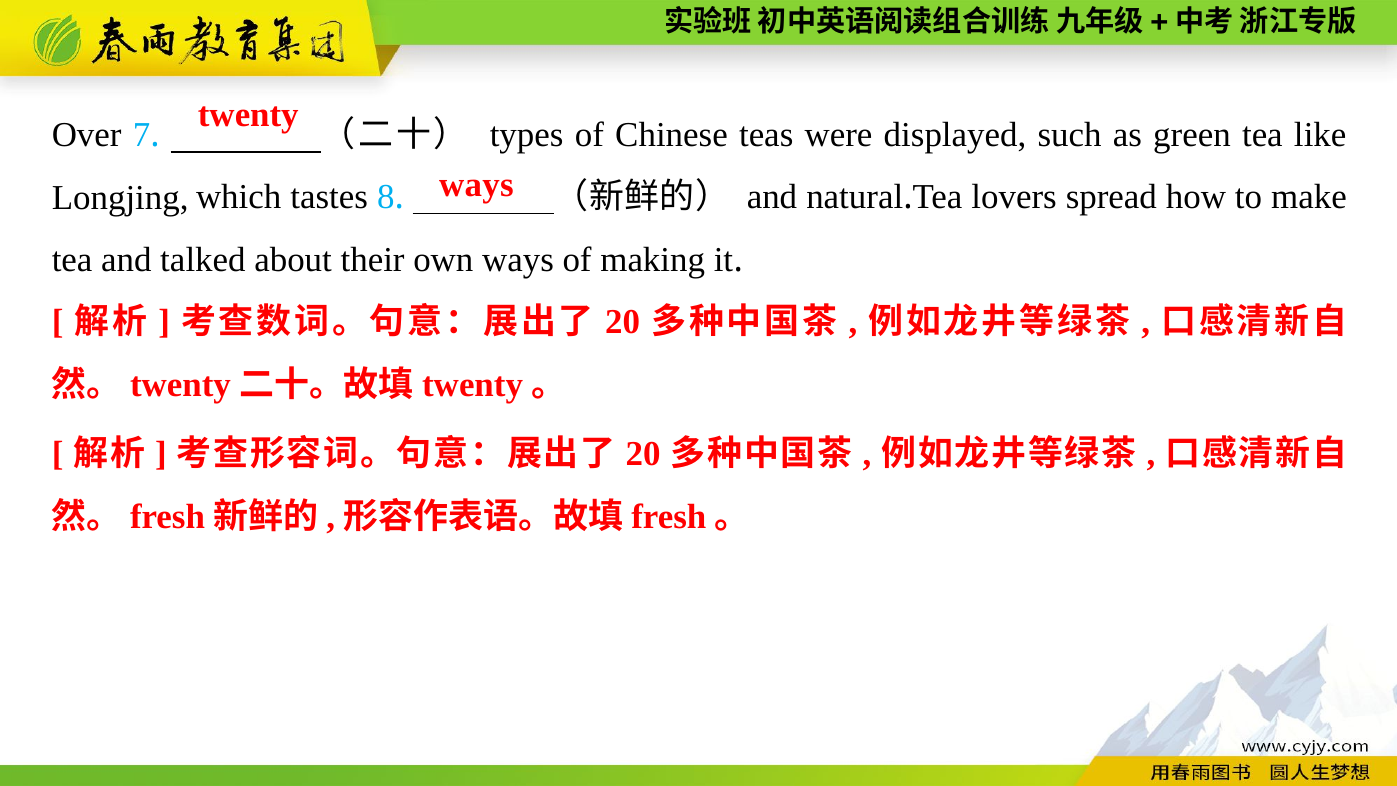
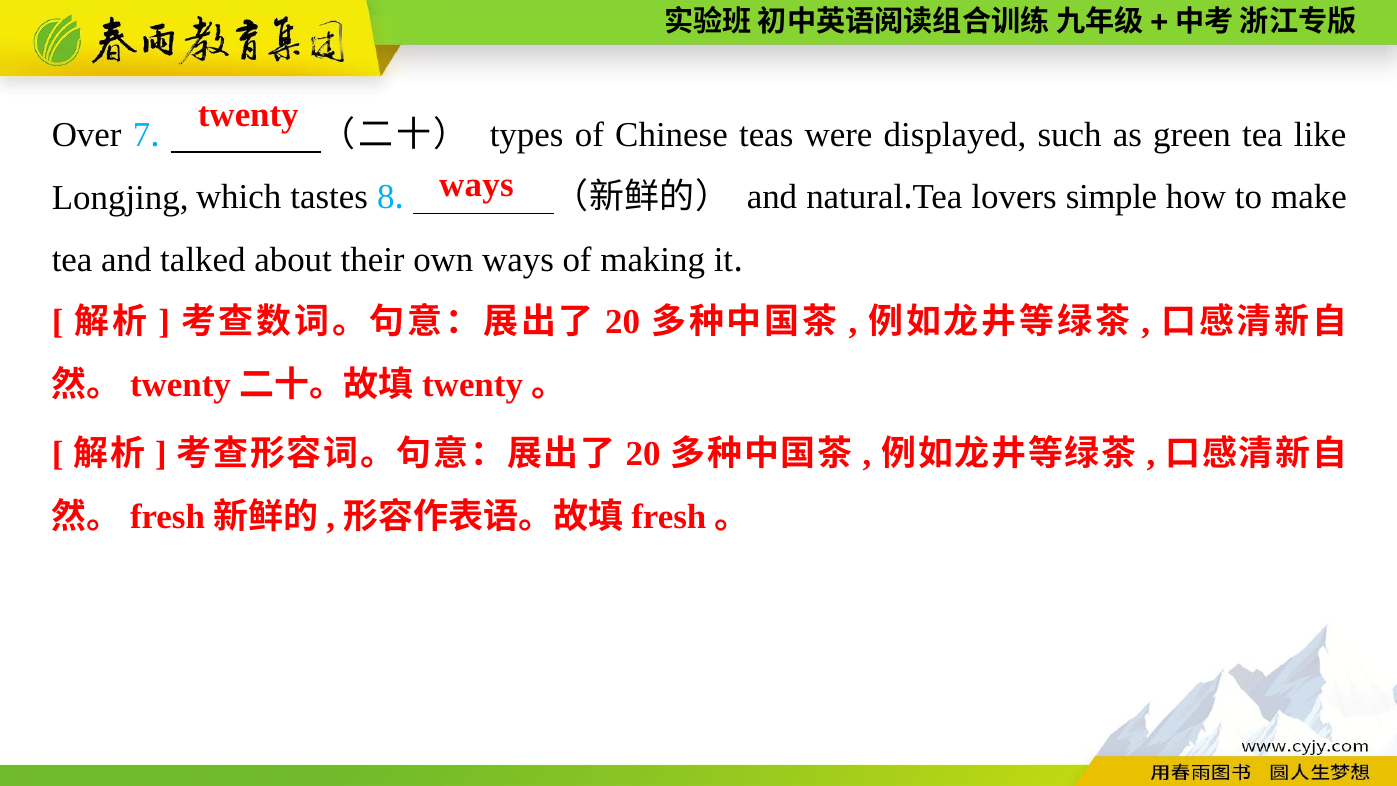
spread: spread -> simple
